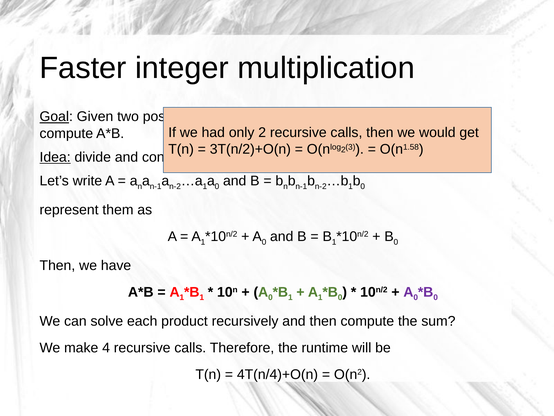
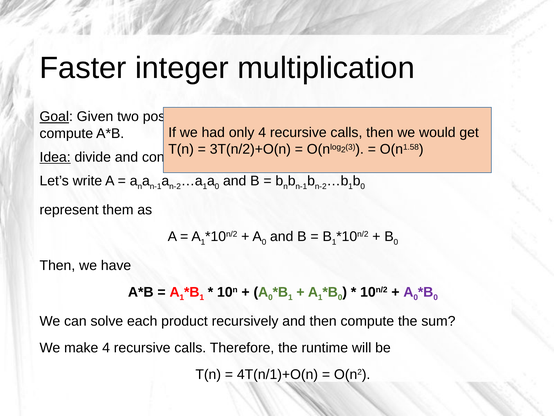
only 2: 2 -> 4
4T(n/4)+O(n: 4T(n/4)+O(n -> 4T(n/1)+O(n
